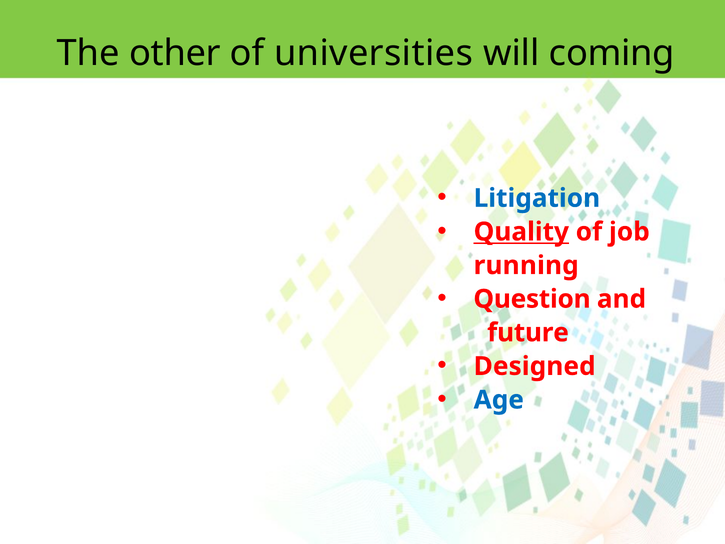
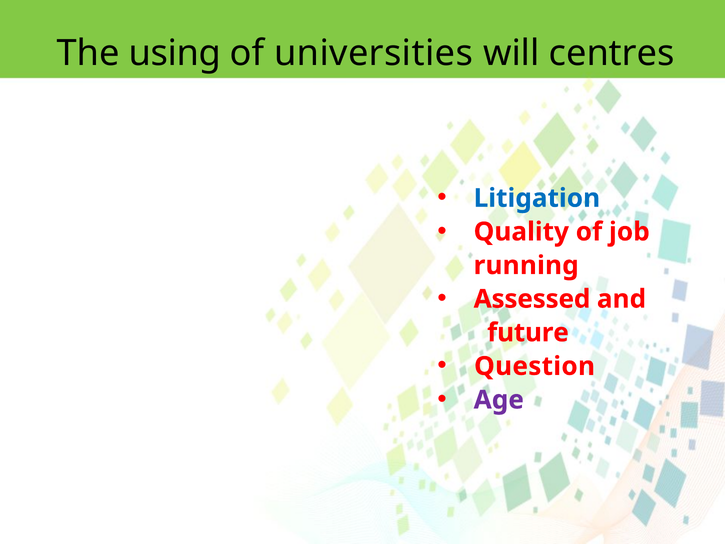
other: other -> using
coming: coming -> centres
Quality underline: present -> none
Question: Question -> Assessed
Designed: Designed -> Question
Age colour: blue -> purple
